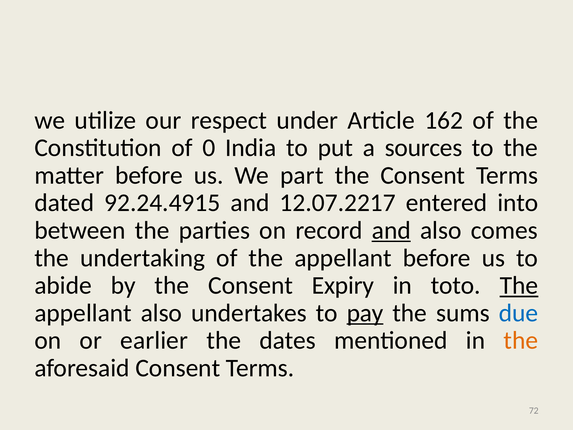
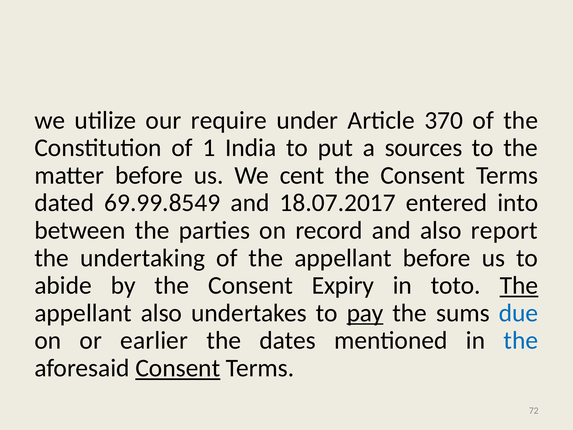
respect: respect -> require
162: 162 -> 370
0: 0 -> 1
part: part -> cent
92.24.4915: 92.24.4915 -> 69.99.8549
12.07.2217: 12.07.2217 -> 18.07.2017
and at (391, 230) underline: present -> none
comes: comes -> report
the at (521, 340) colour: orange -> blue
Consent at (178, 368) underline: none -> present
